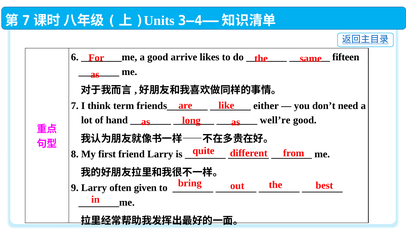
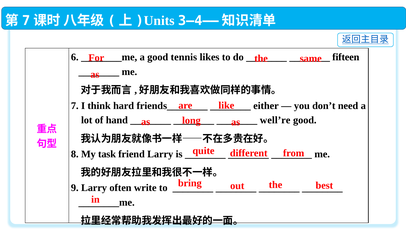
arrive: arrive -> tennis
term: term -> hard
first: first -> task
given: given -> write
